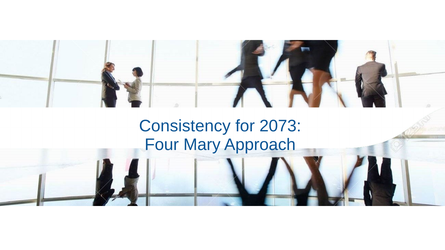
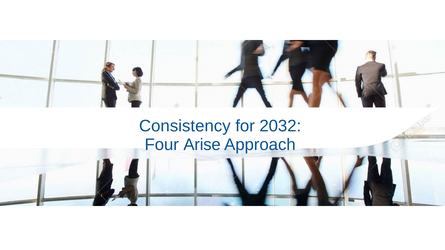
2073: 2073 -> 2032
Mary: Mary -> Arise
